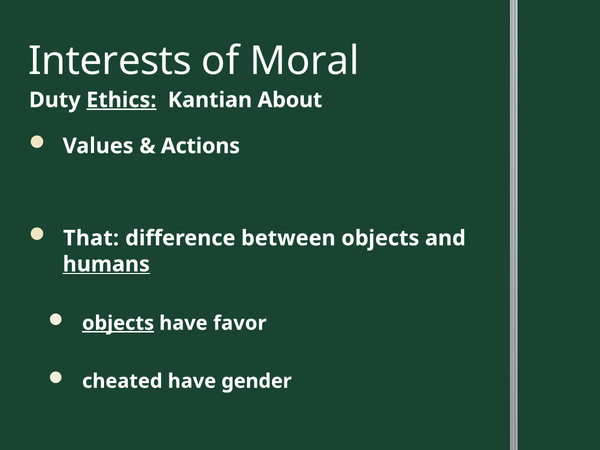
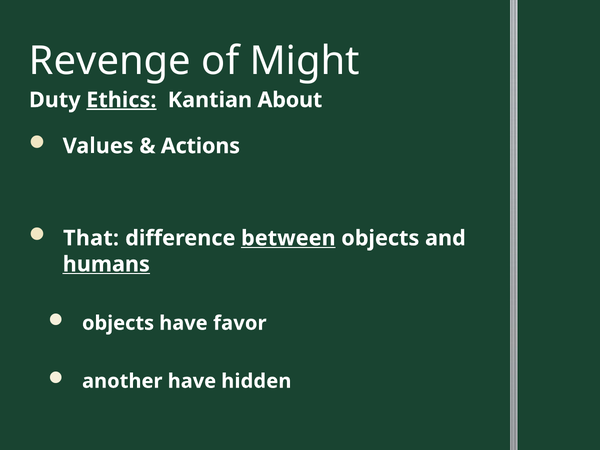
Interests: Interests -> Revenge
Moral: Moral -> Might
between underline: none -> present
objects at (118, 323) underline: present -> none
cheated: cheated -> another
gender: gender -> hidden
